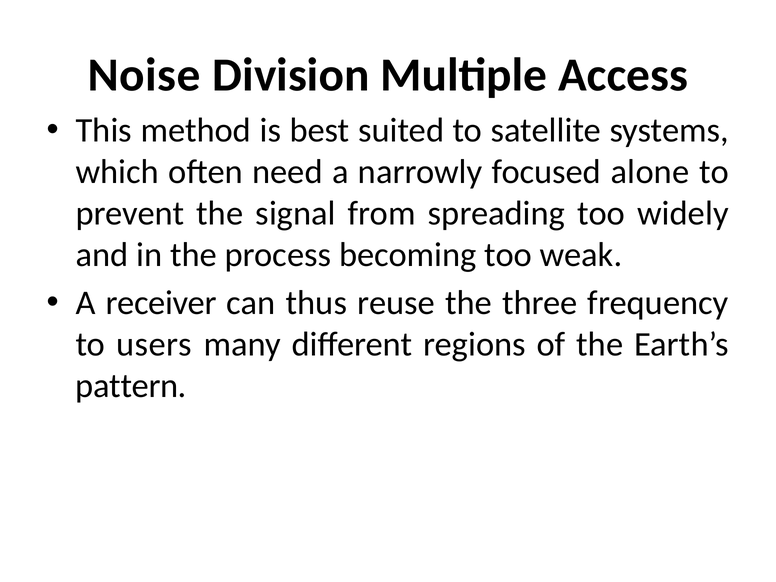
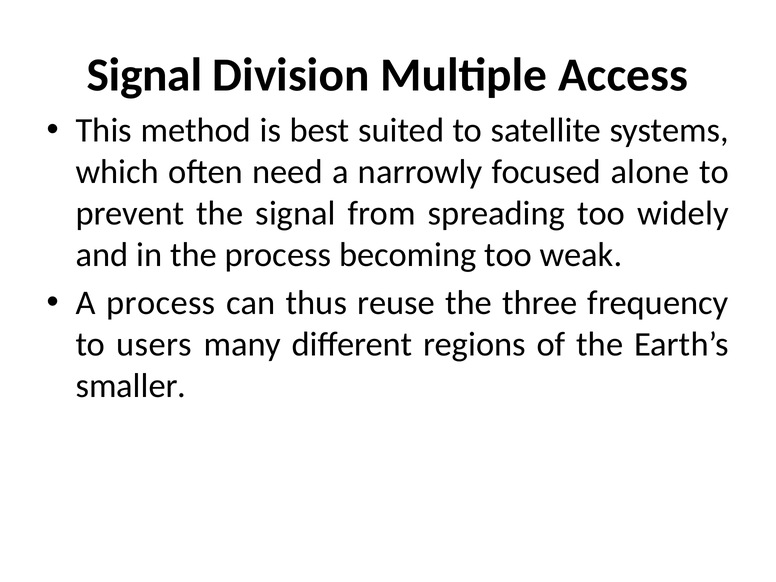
Noise at (144, 75): Noise -> Signal
A receiver: receiver -> process
pattern: pattern -> smaller
